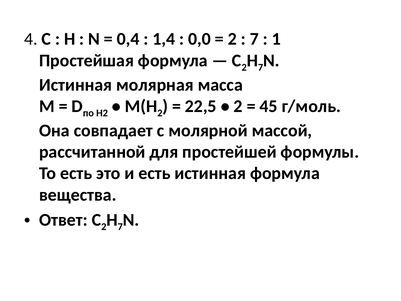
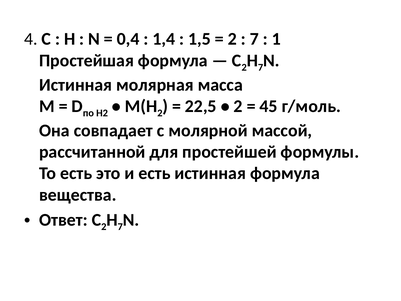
0,0: 0,0 -> 1,5
